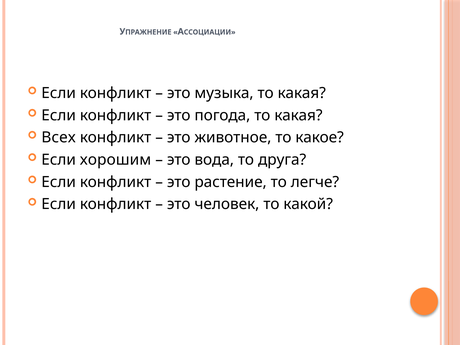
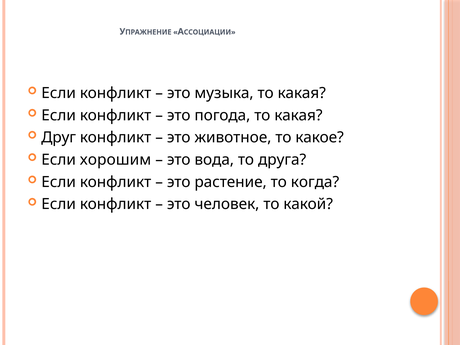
Всех: Всех -> Друг
легче: легче -> когда
